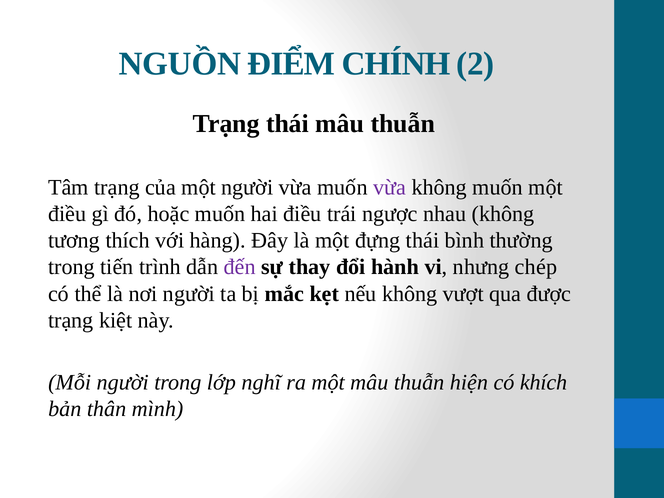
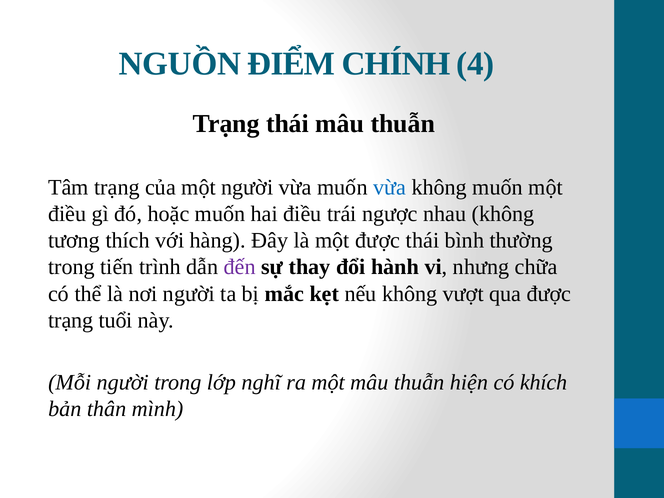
2: 2 -> 4
vừa at (390, 188) colour: purple -> blue
một đựng: đựng -> được
chép: chép -> chữa
kiệt: kiệt -> tuổi
